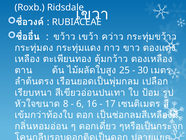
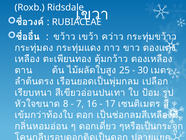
6: 6 -> 7
